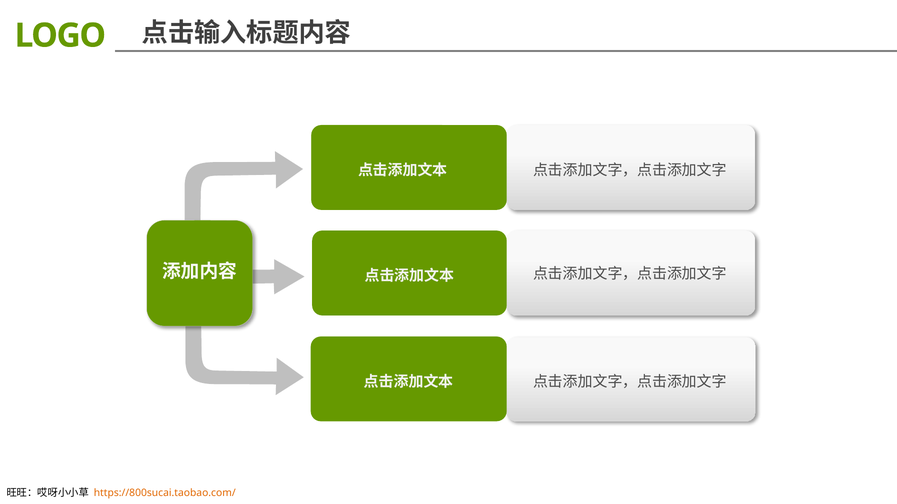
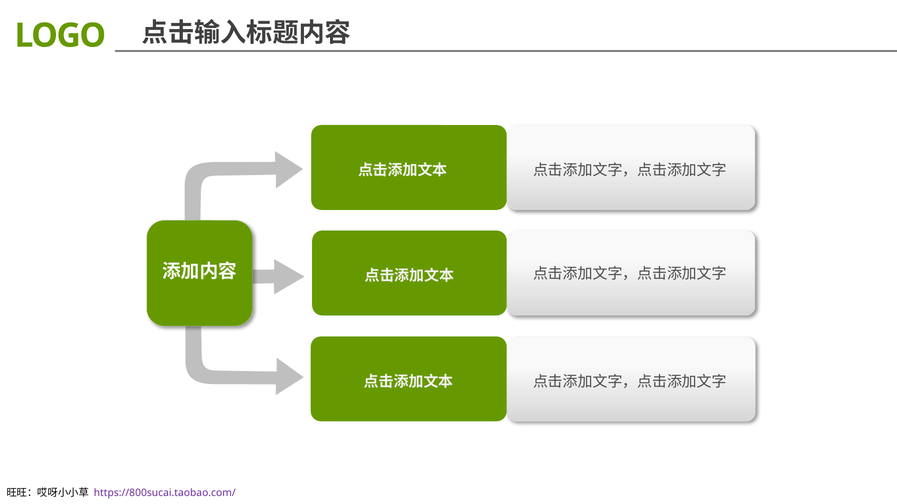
https://800sucai.taobao.com/ colour: orange -> purple
